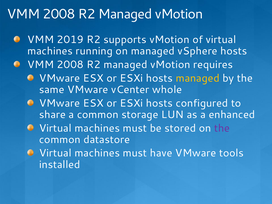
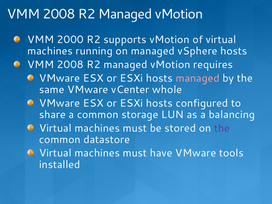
2019: 2019 -> 2000
managed at (198, 78) colour: yellow -> pink
enhanced: enhanced -> balancing
